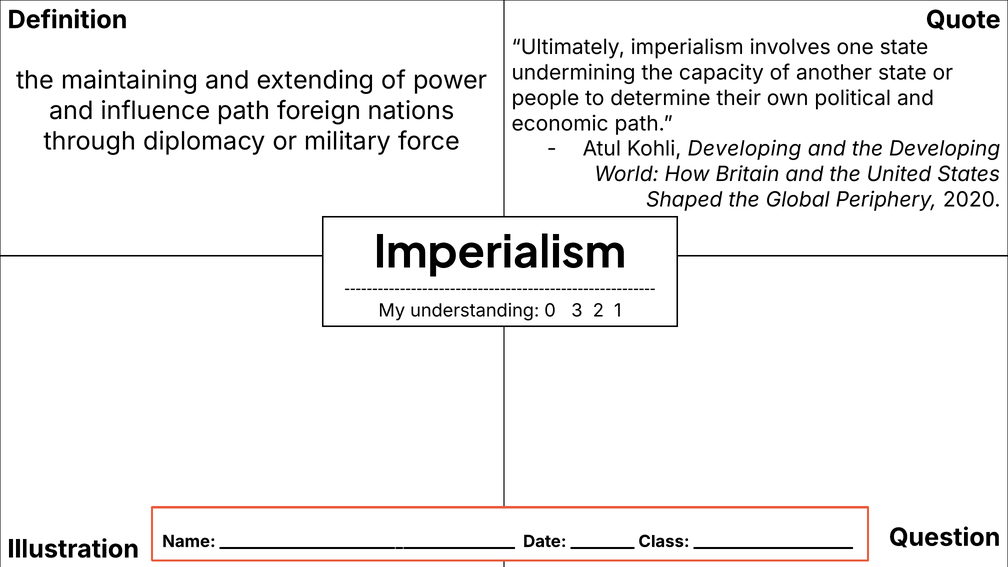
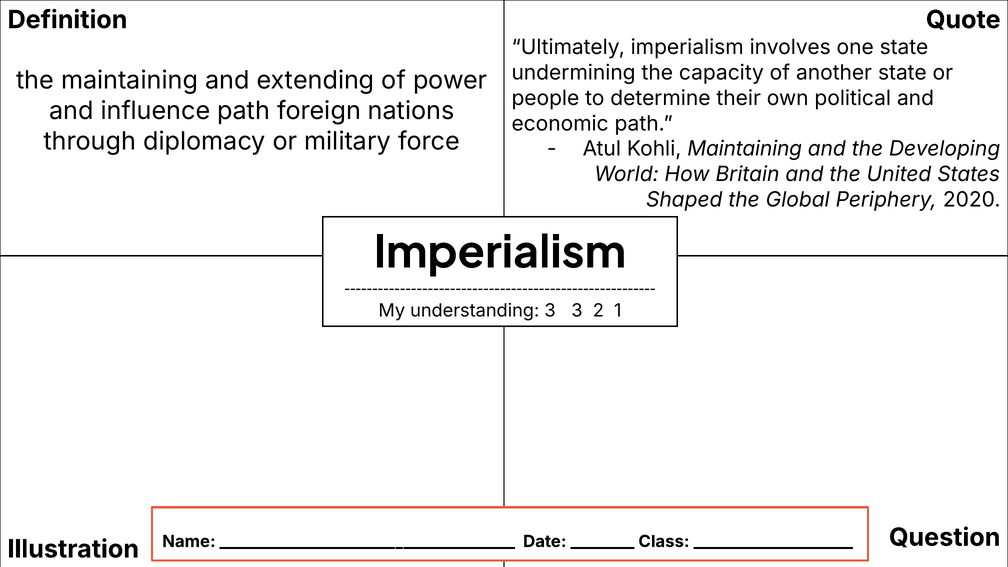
Kohli Developing: Developing -> Maintaining
understanding 0: 0 -> 3
